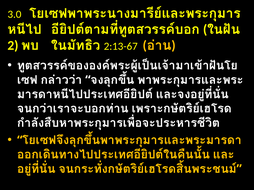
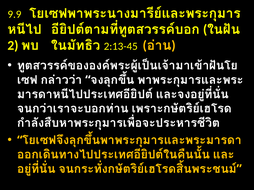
3.0: 3.0 -> 9.9
2:13-67: 2:13-67 -> 2:13-45
